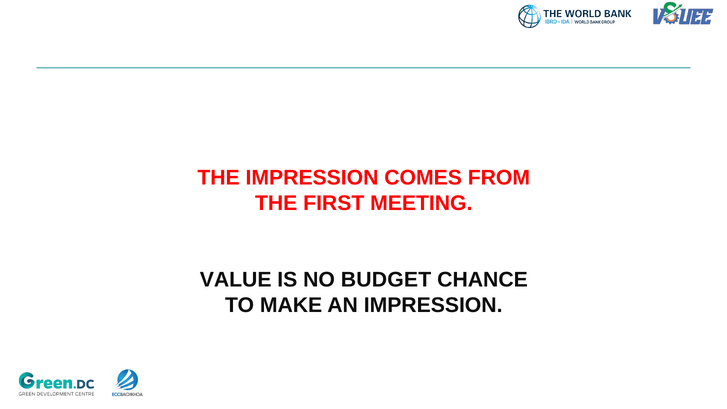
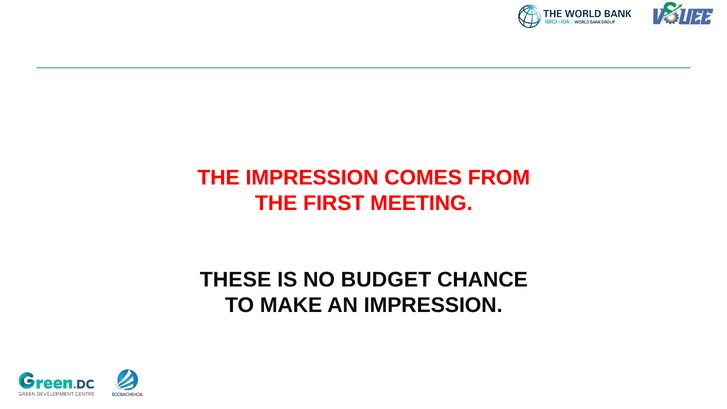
VALUE: VALUE -> THESE
